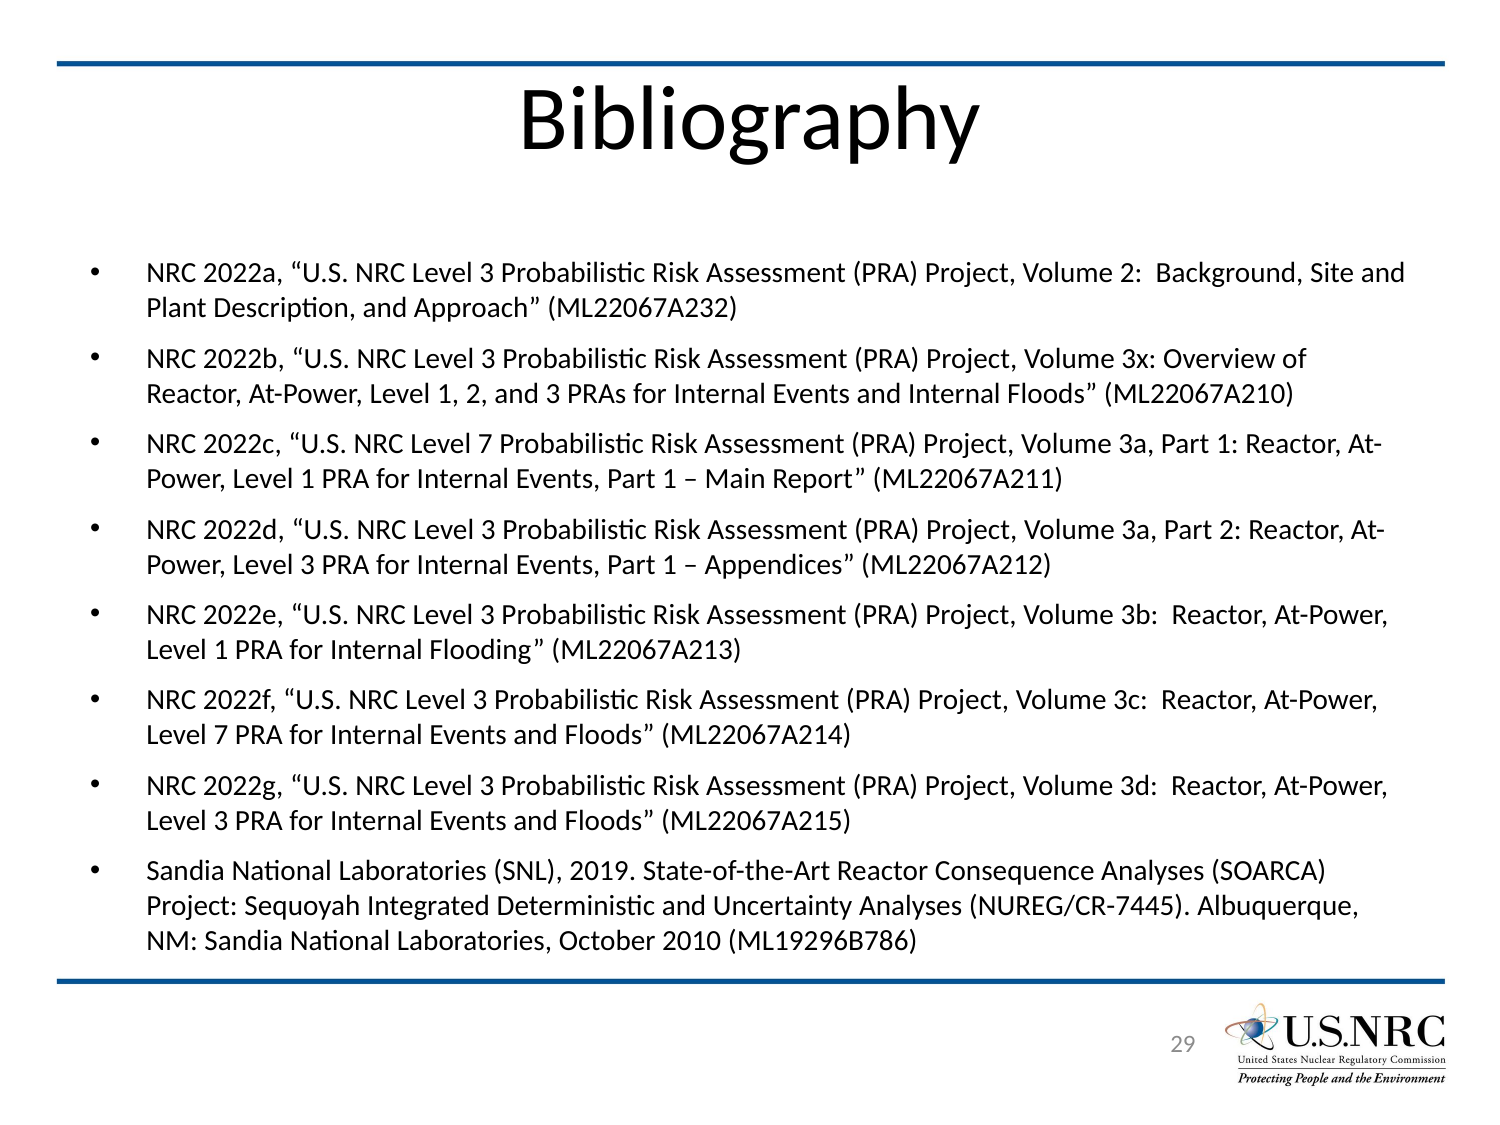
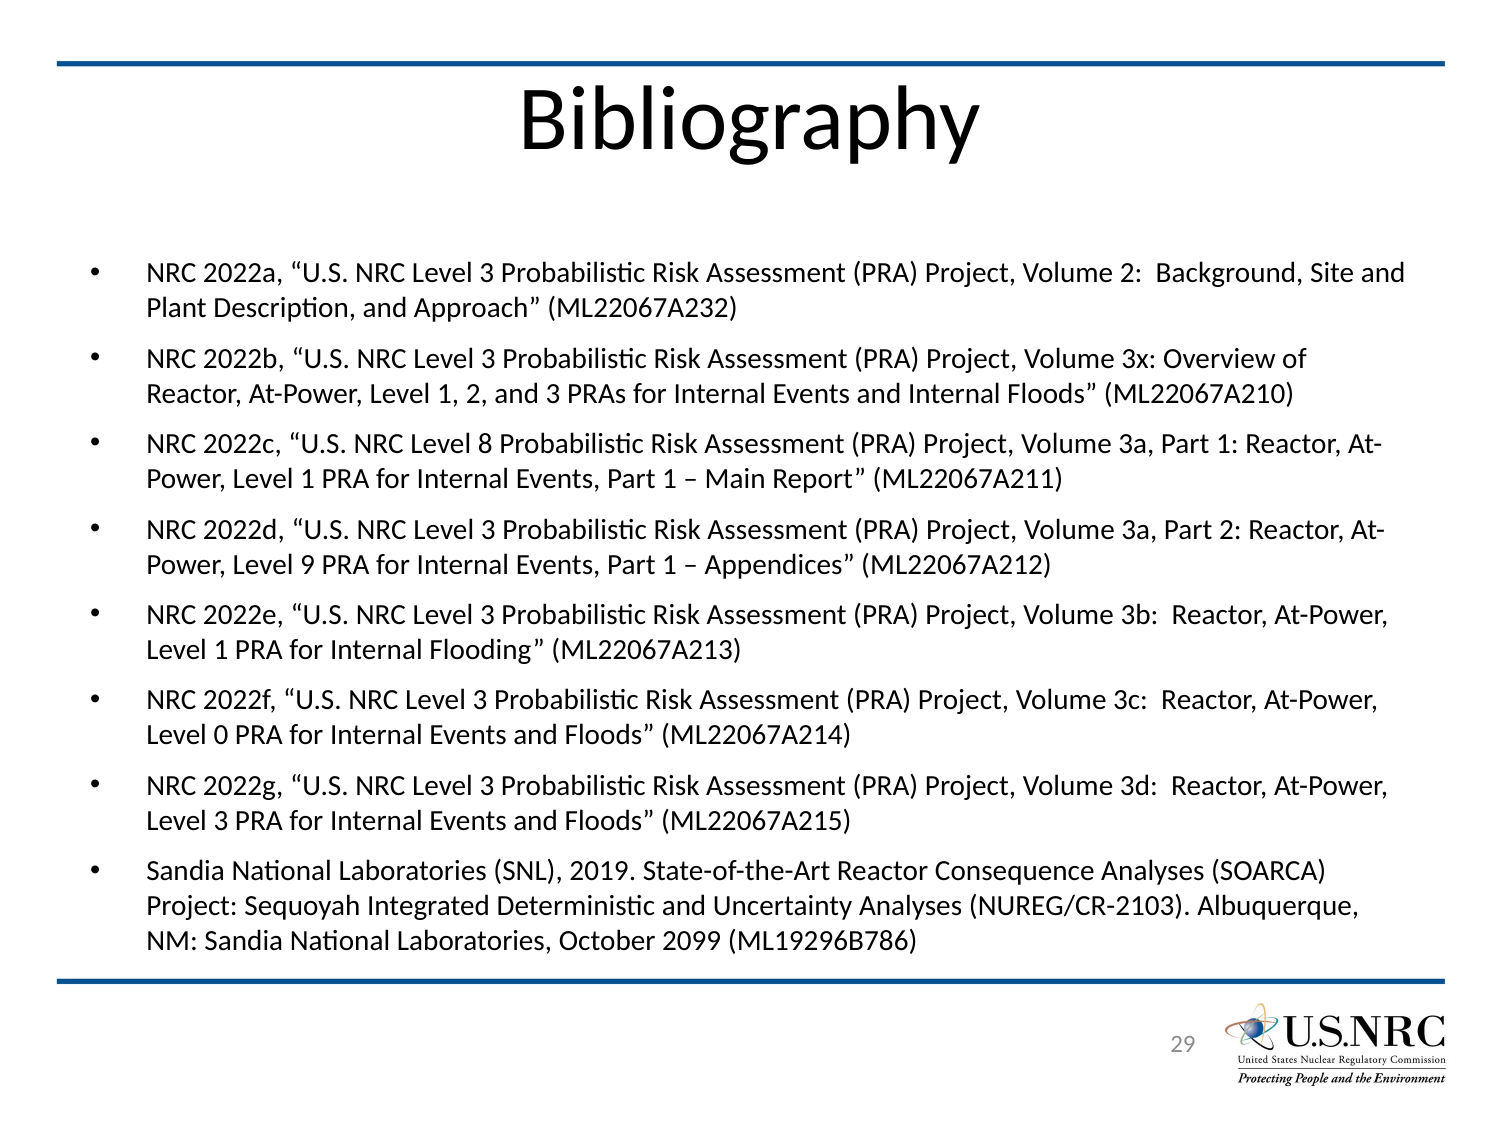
NRC Level 7: 7 -> 8
3 at (308, 564): 3 -> 9
7 at (221, 735): 7 -> 0
NUREG/CR-7445: NUREG/CR-7445 -> NUREG/CR-2103
2010: 2010 -> 2099
